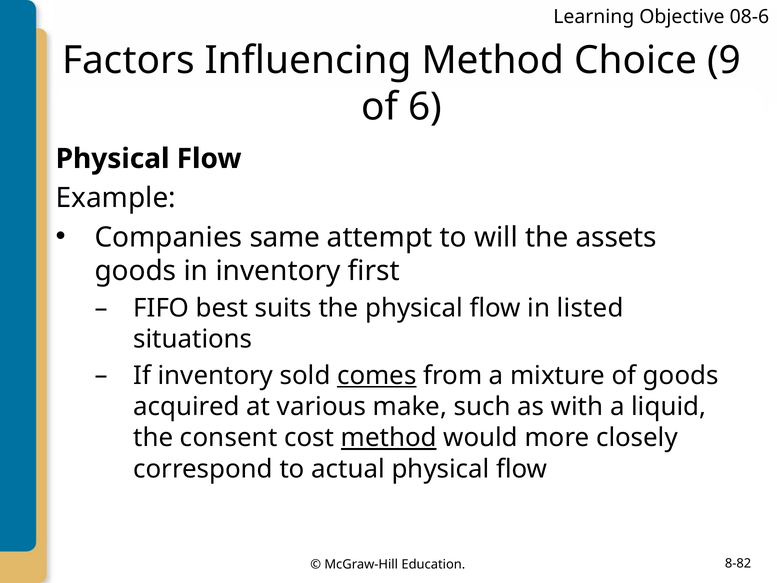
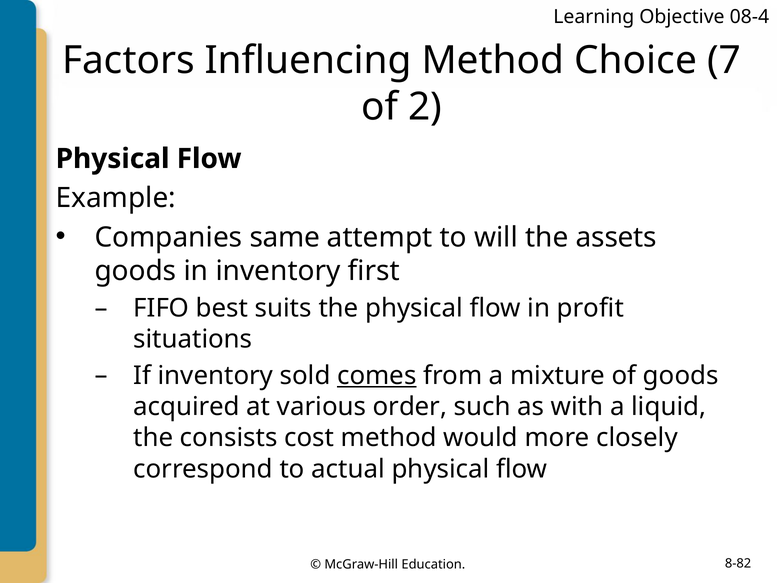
08-6: 08-6 -> 08-4
9: 9 -> 7
6: 6 -> 2
listed: listed -> profit
make: make -> order
consent: consent -> consists
method at (389, 438) underline: present -> none
